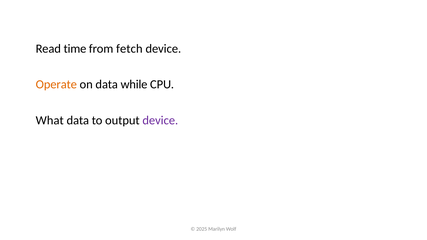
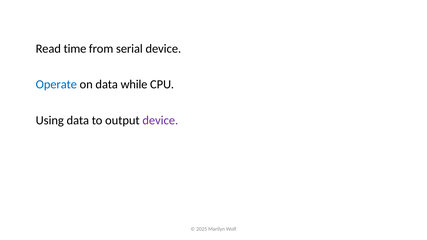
fetch: fetch -> serial
Operate colour: orange -> blue
What: What -> Using
